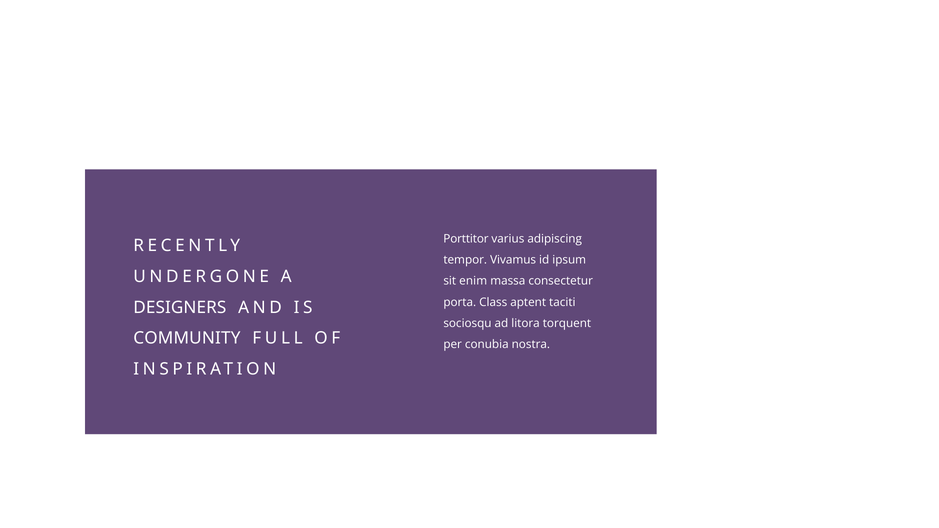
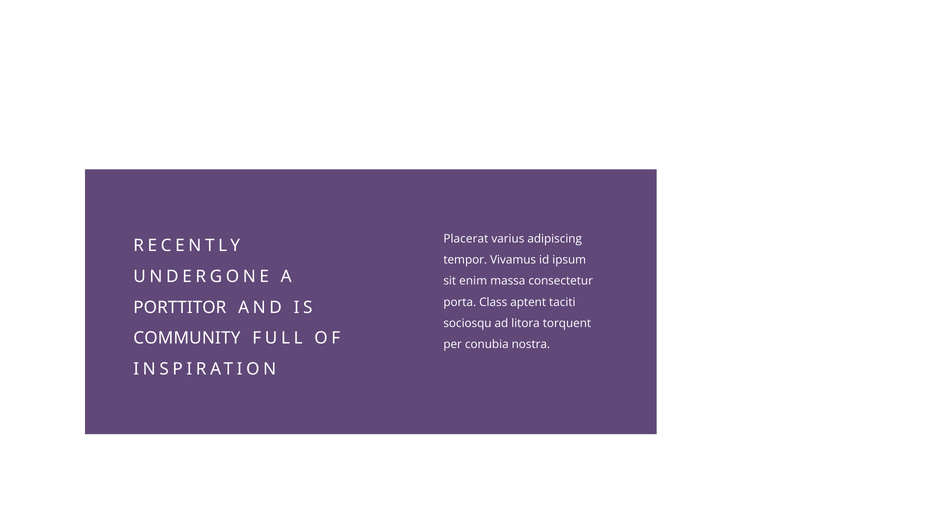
Porttitor: Porttitor -> Placerat
DESIGNERS: DESIGNERS -> PORTTITOR
